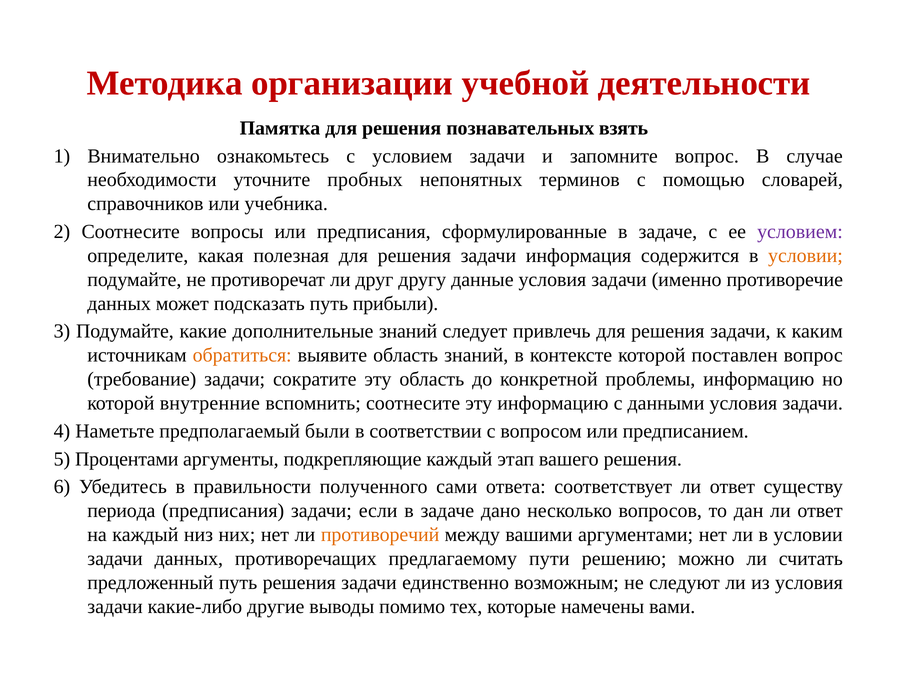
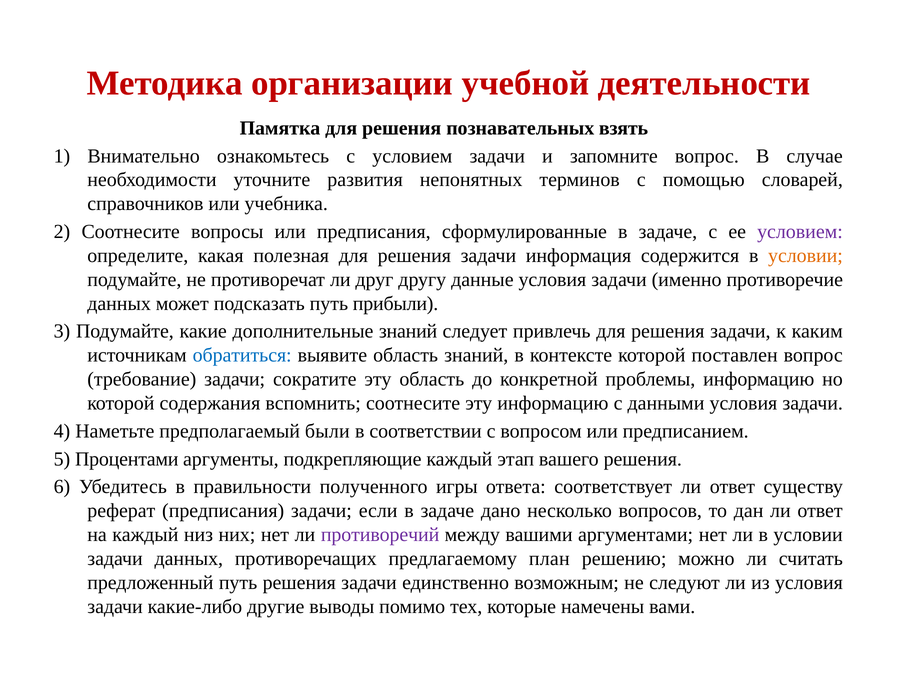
пробных: пробных -> развития
обратиться colour: orange -> blue
внутренние: внутренние -> содержания
сами: сами -> игры
периода: периода -> реферат
противоречий colour: orange -> purple
пути: пути -> план
